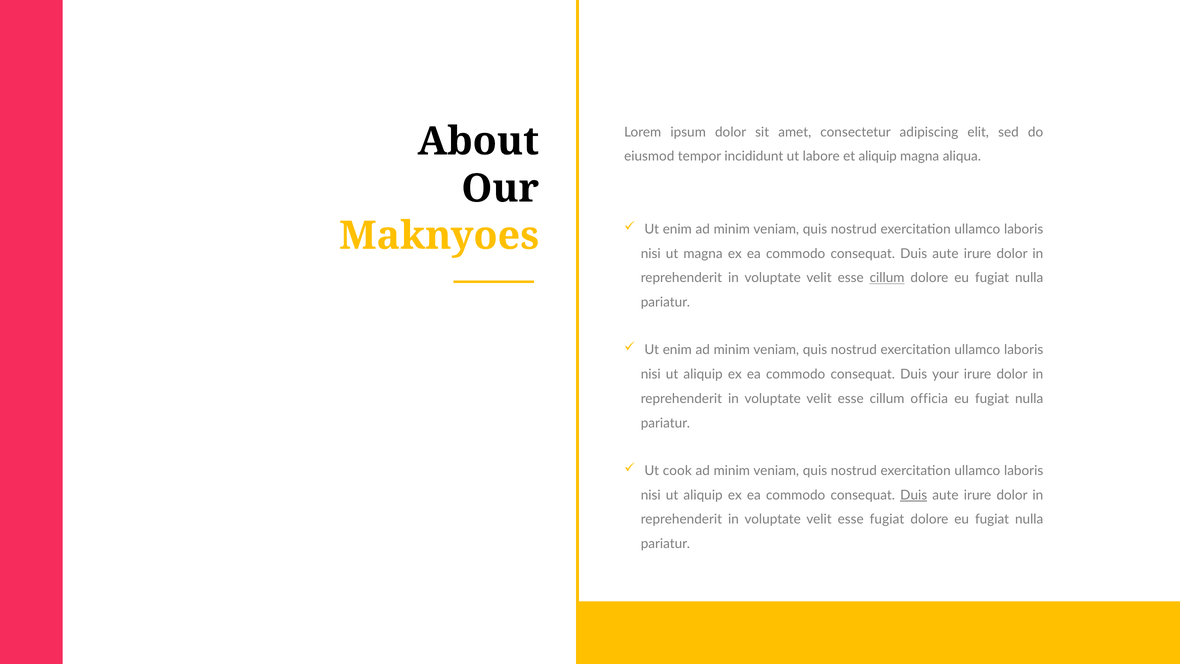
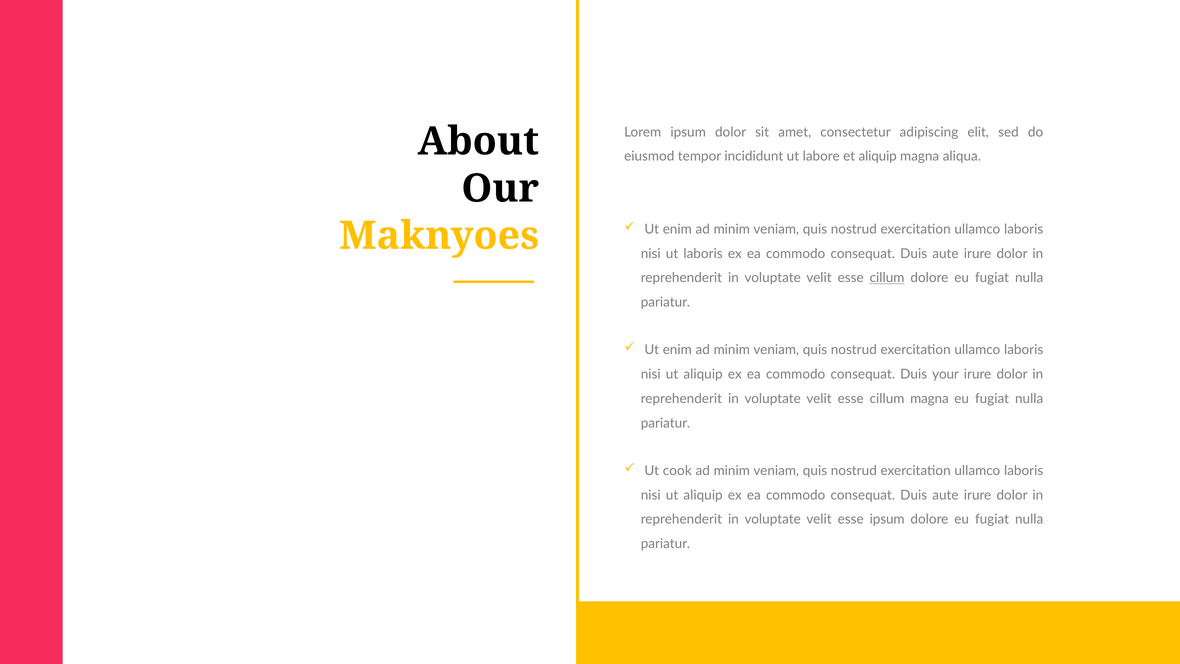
ut magna: magna -> laboris
cillum officia: officia -> magna
Duis at (914, 495) underline: present -> none
esse fugiat: fugiat -> ipsum
